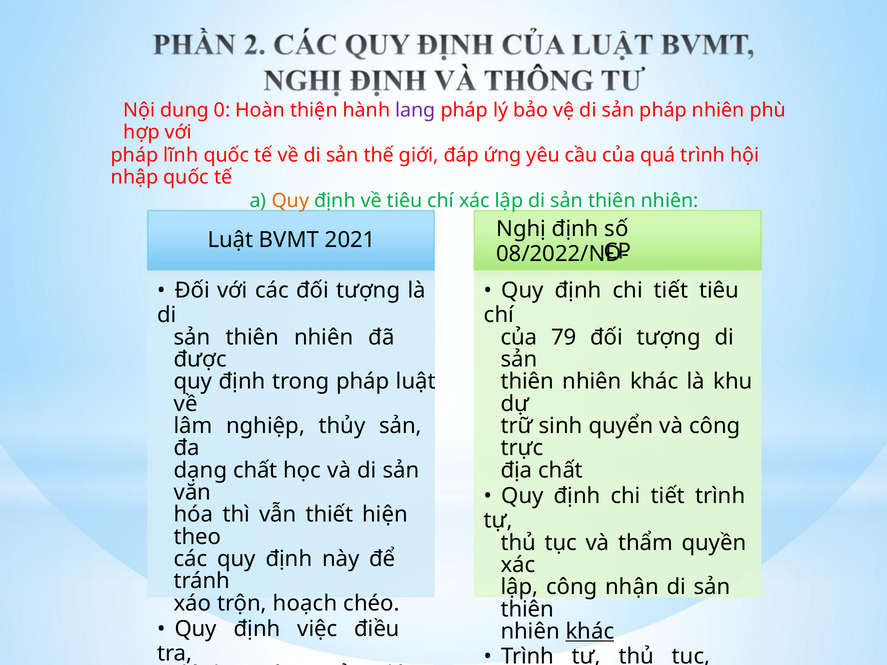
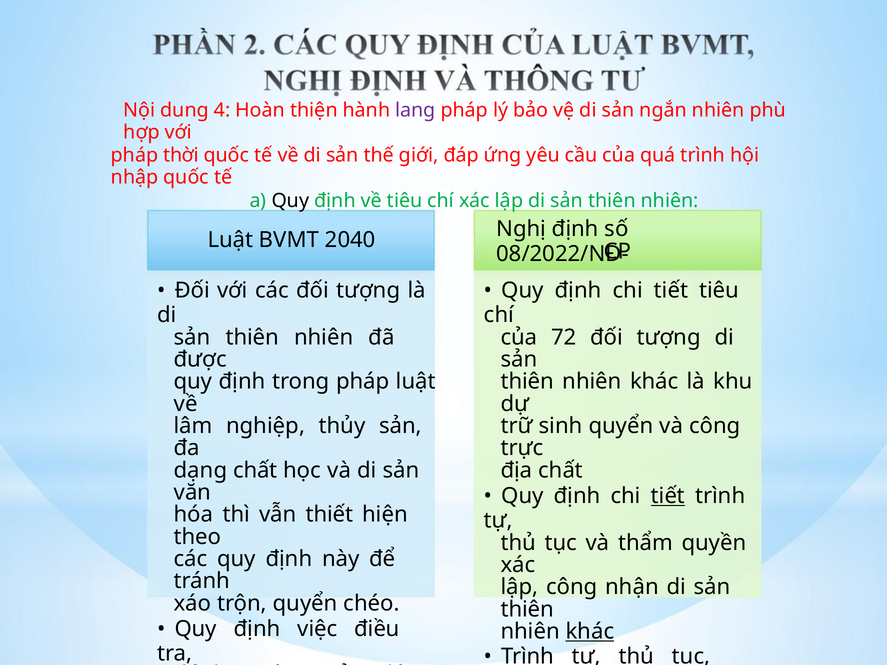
0: 0 -> 4
sản pháp: pháp -> ngắn
lĩnh: lĩnh -> thời
Quy at (290, 201) colour: orange -> black
2021: 2021 -> 2040
79: 79 -> 72
tiết at (668, 496) underline: none -> present
trộn hoạch: hoạch -> quyển
